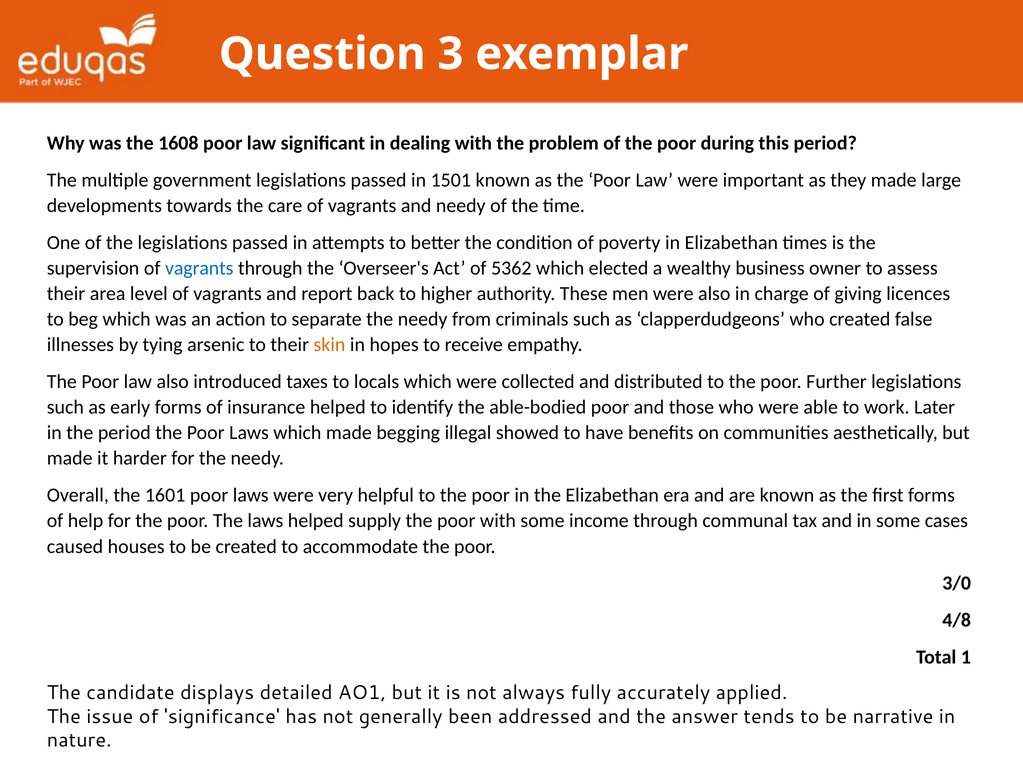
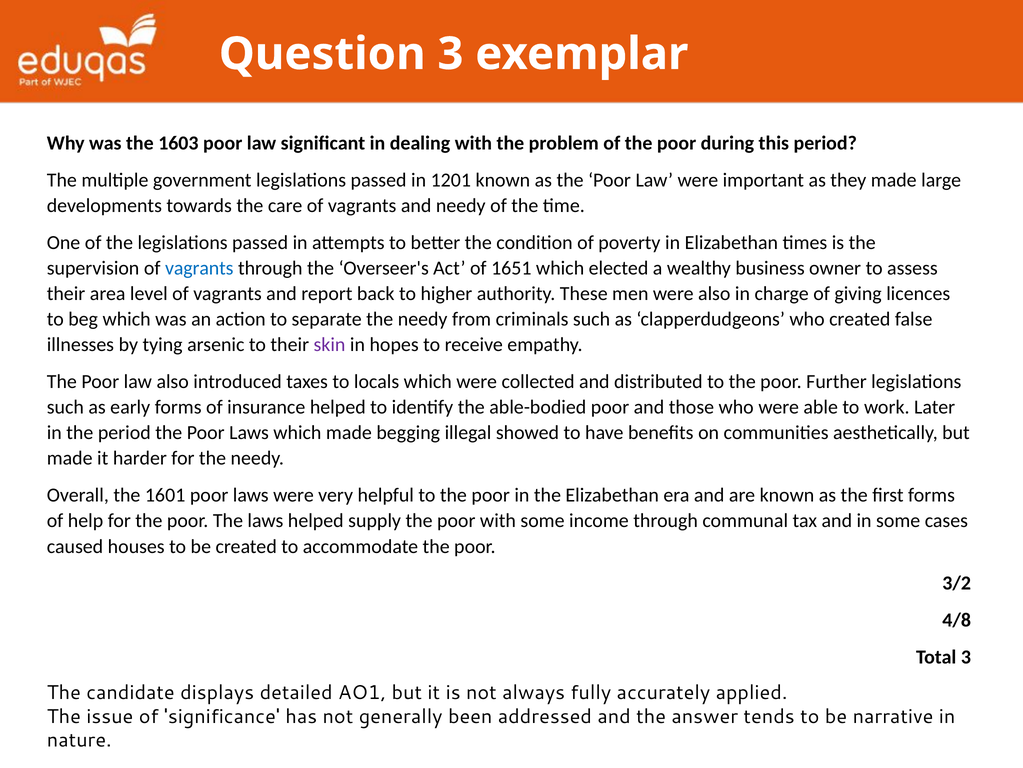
1608: 1608 -> 1603
1501: 1501 -> 1201
5362: 5362 -> 1651
skin colour: orange -> purple
3/0: 3/0 -> 3/2
Total 1: 1 -> 3
